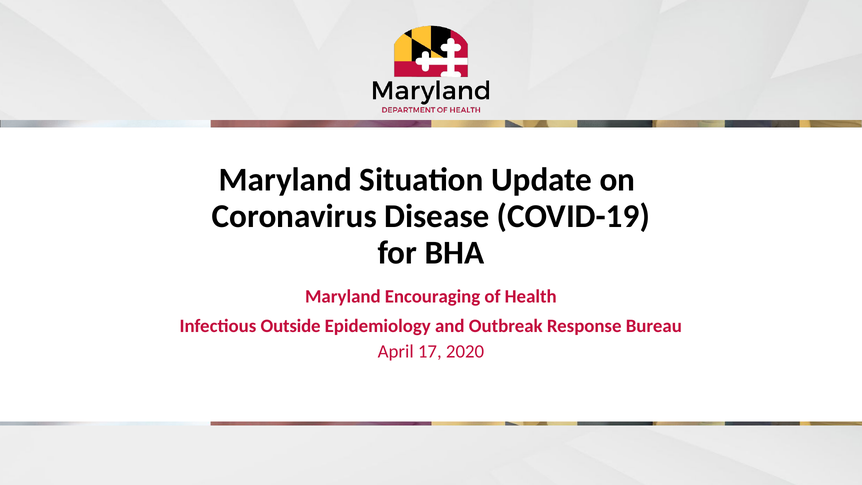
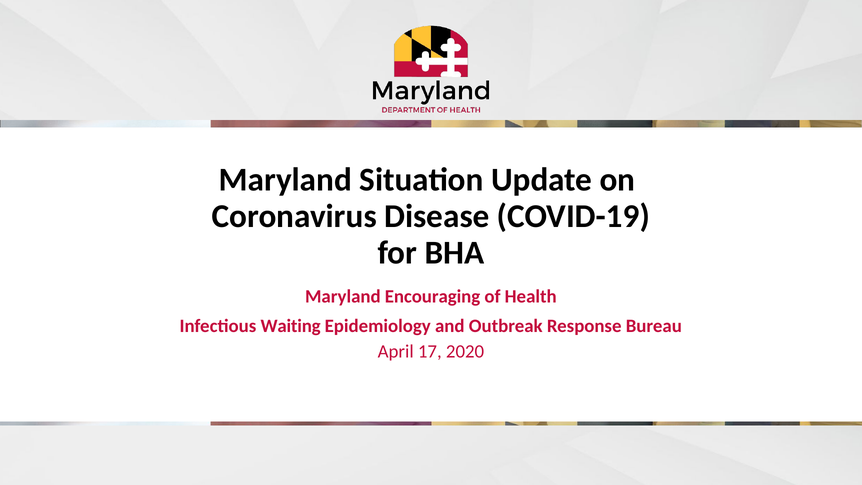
Outside: Outside -> Waiting
